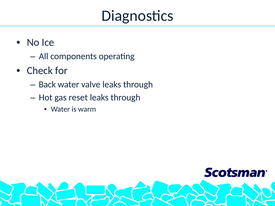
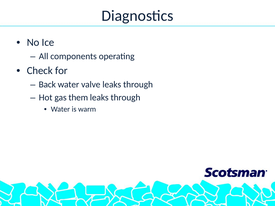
reset: reset -> them
